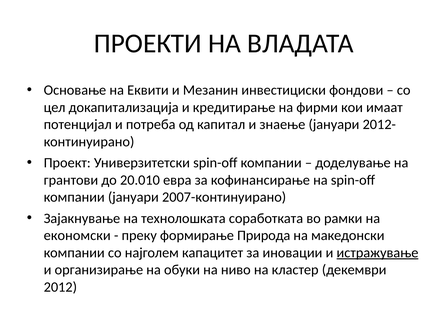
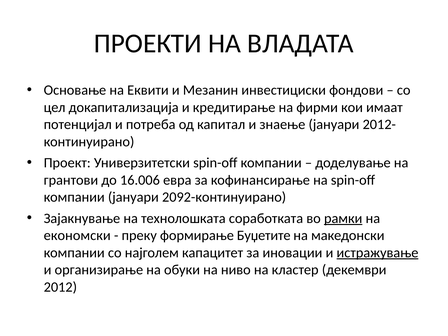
20.010: 20.010 -> 16.006
2007-континуирано: 2007-континуирано -> 2092-континуирано
рамки underline: none -> present
Природа: Природа -> Буџетите
